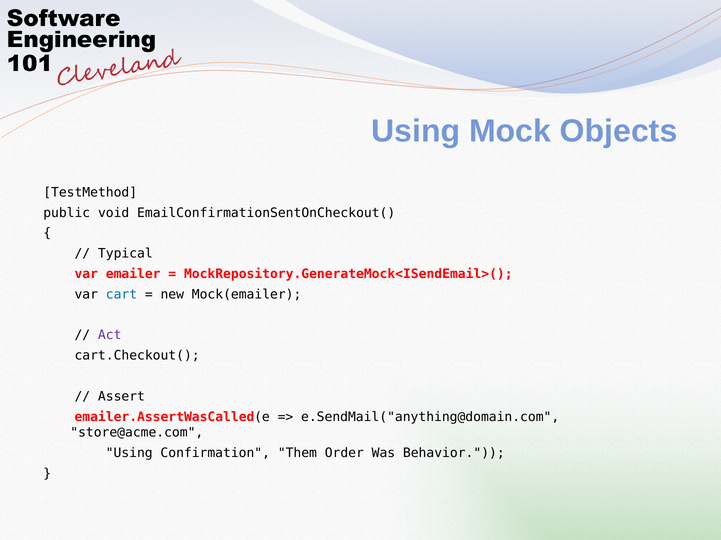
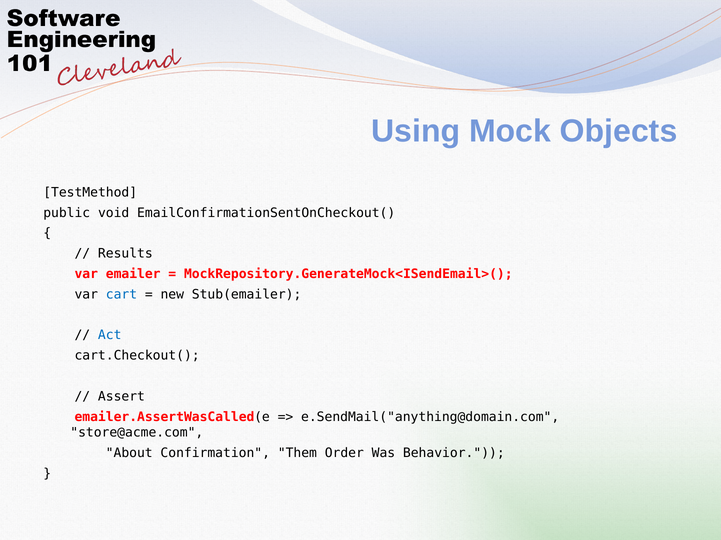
Typical: Typical -> Results
Mock(emailer: Mock(emailer -> Stub(emailer
Act colour: purple -> blue
Using at (129, 453): Using -> About
